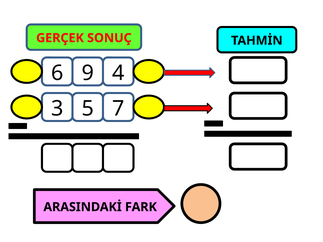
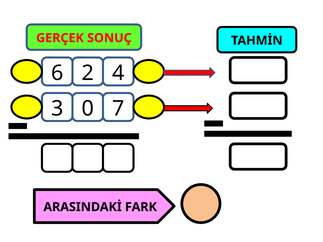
9: 9 -> 2
5: 5 -> 0
